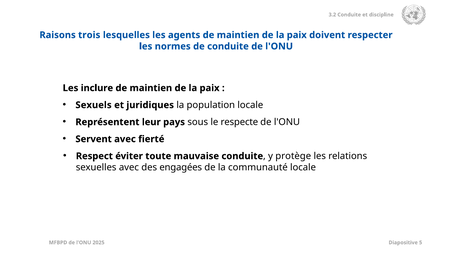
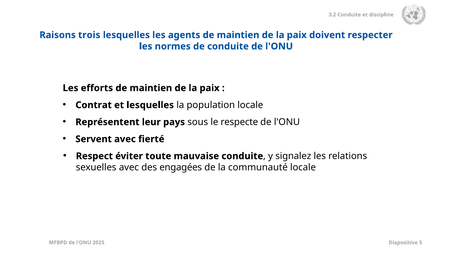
inclure: inclure -> efforts
Sexuels: Sexuels -> Contrat
et juridiques: juridiques -> lesquelles
protège: protège -> signalez
